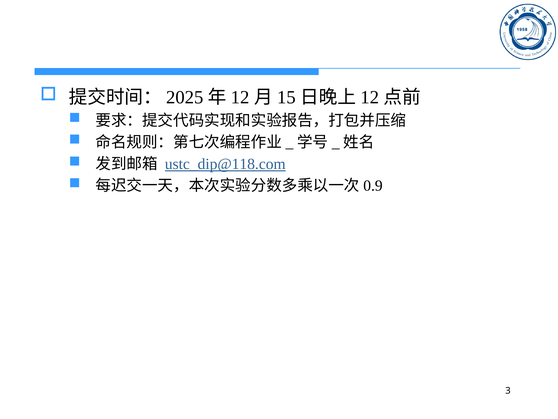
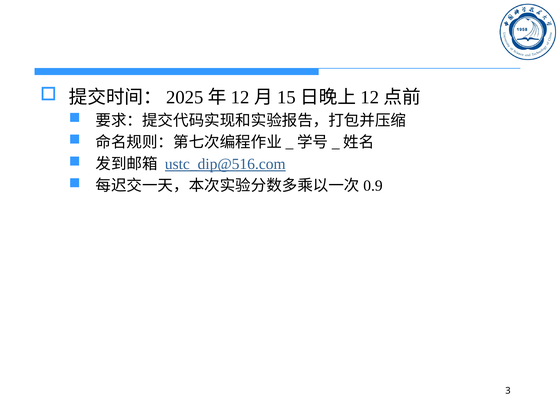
ustc_dip@118.com: ustc_dip@118.com -> ustc_dip@516.com
